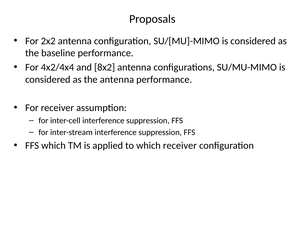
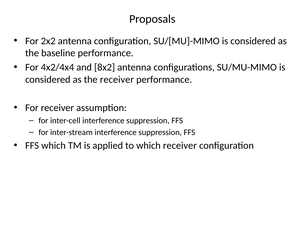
the antenna: antenna -> receiver
